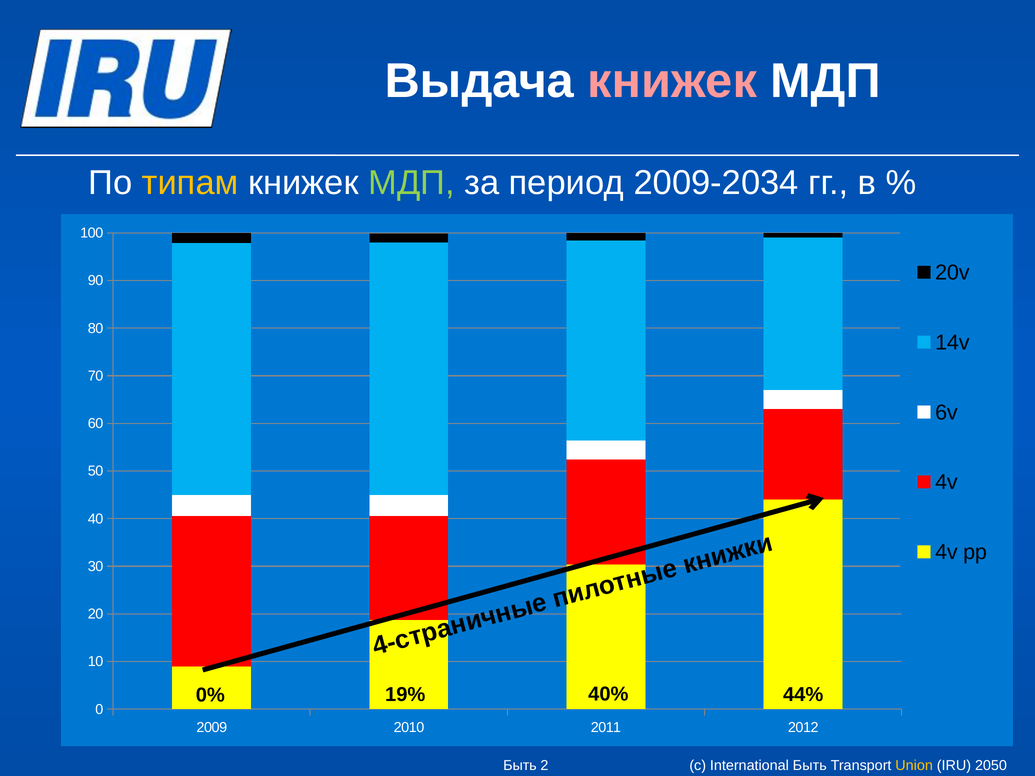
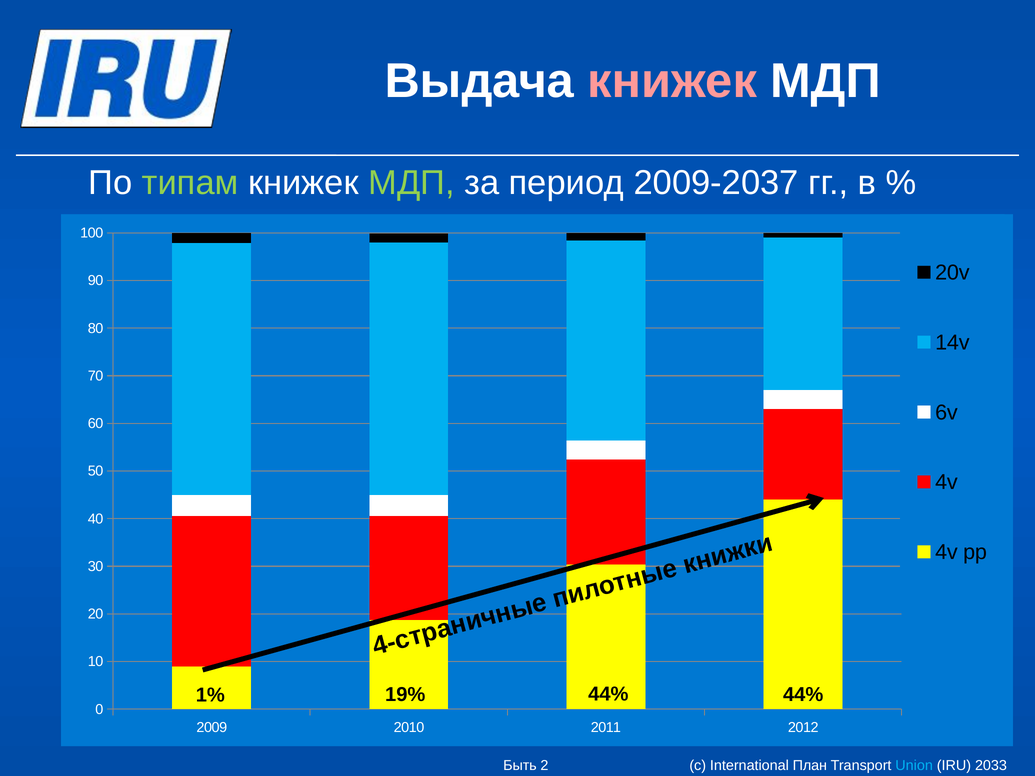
типам colour: yellow -> light green
2009-2034: 2009-2034 -> 2009-2037
0%: 0% -> 1%
19% 40%: 40% -> 44%
International Быть: Быть -> План
Union colour: yellow -> light blue
2050: 2050 -> 2033
